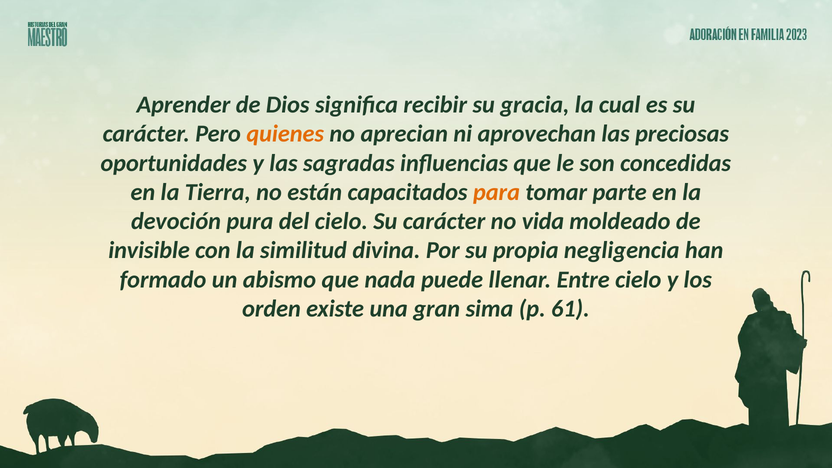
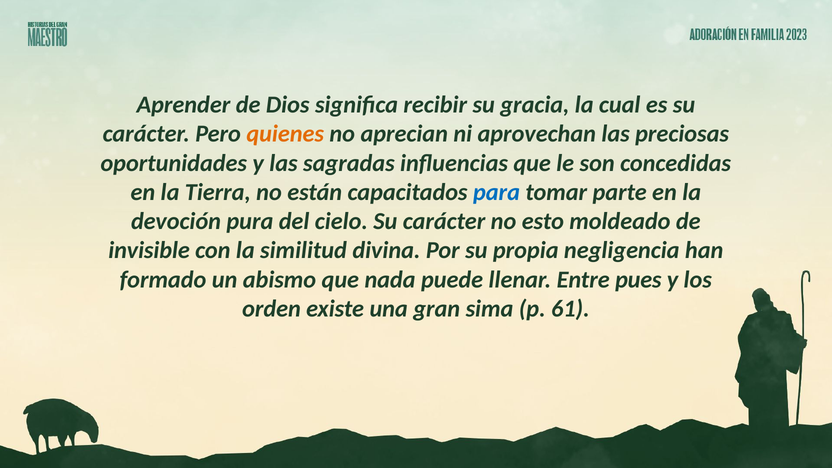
para colour: orange -> blue
vida: vida -> esto
Entre cielo: cielo -> pues
